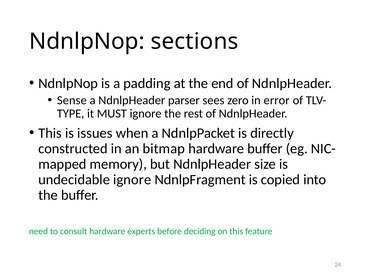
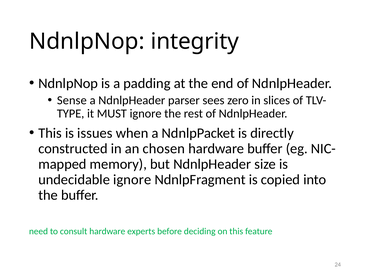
sections: sections -> integrity
error: error -> slices
bitmap: bitmap -> chosen
